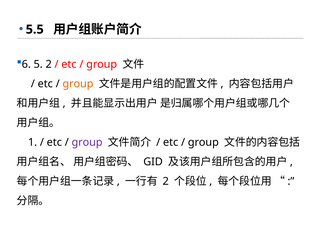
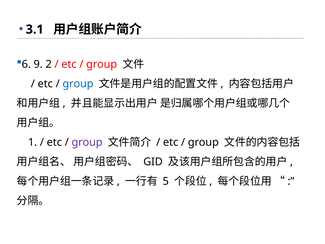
5.5: 5.5 -> 3.1
5: 5 -> 9
group at (78, 84) colour: orange -> blue
2 at (166, 181): 2 -> 5
